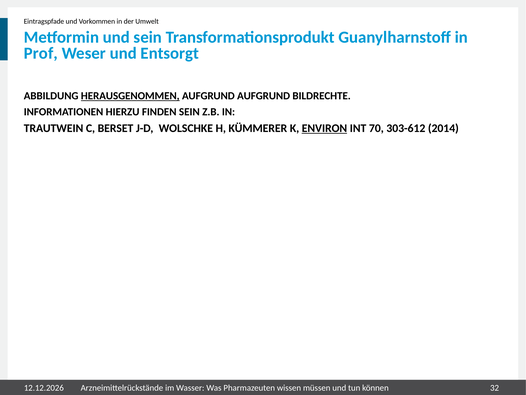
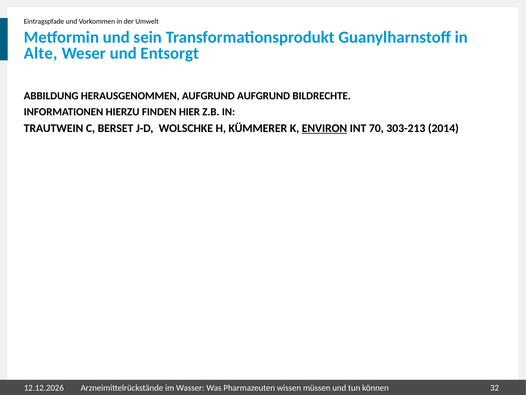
Prof: Prof -> Alte
HERAUSGENOMMEN underline: present -> none
FINDEN SEIN: SEIN -> HIER
303-612: 303-612 -> 303-213
